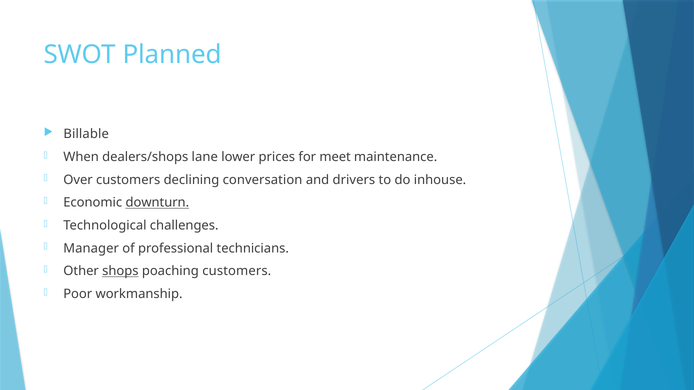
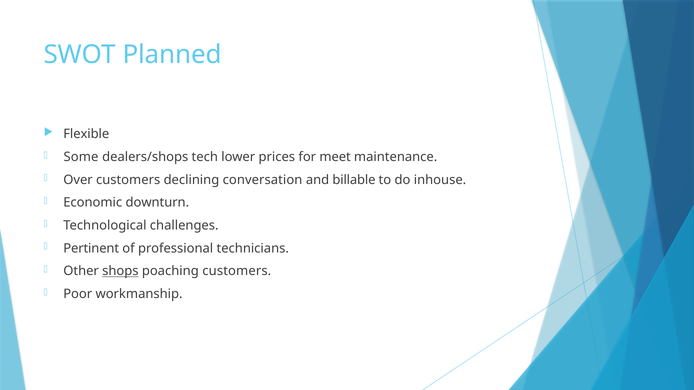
Billable: Billable -> Flexible
When: When -> Some
lane: lane -> tech
drivers: drivers -> billable
downturn underline: present -> none
Manager: Manager -> Pertinent
